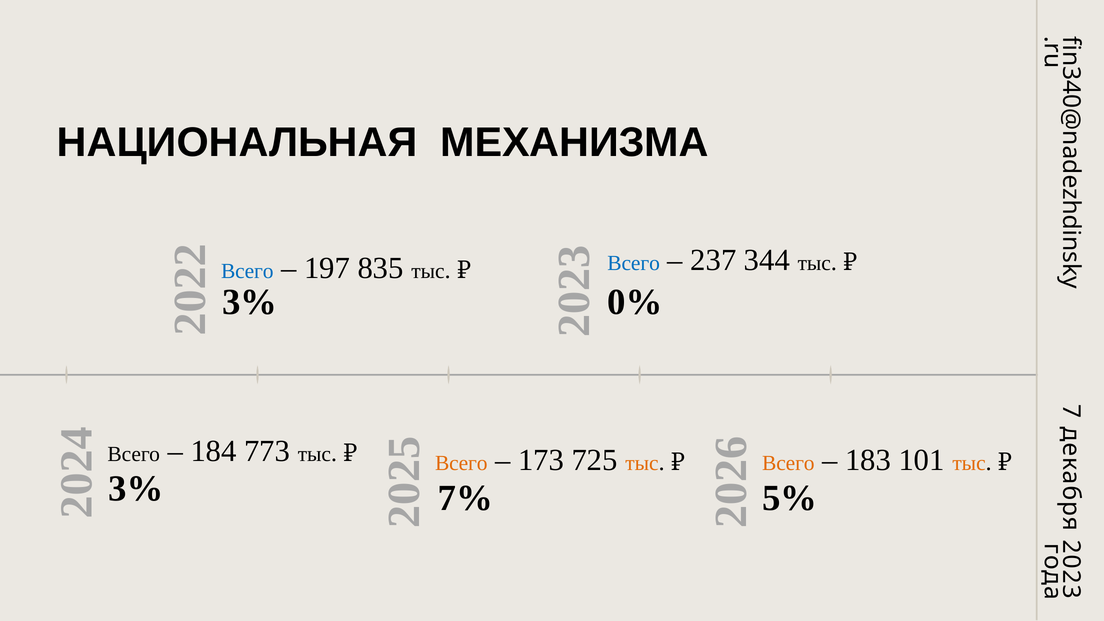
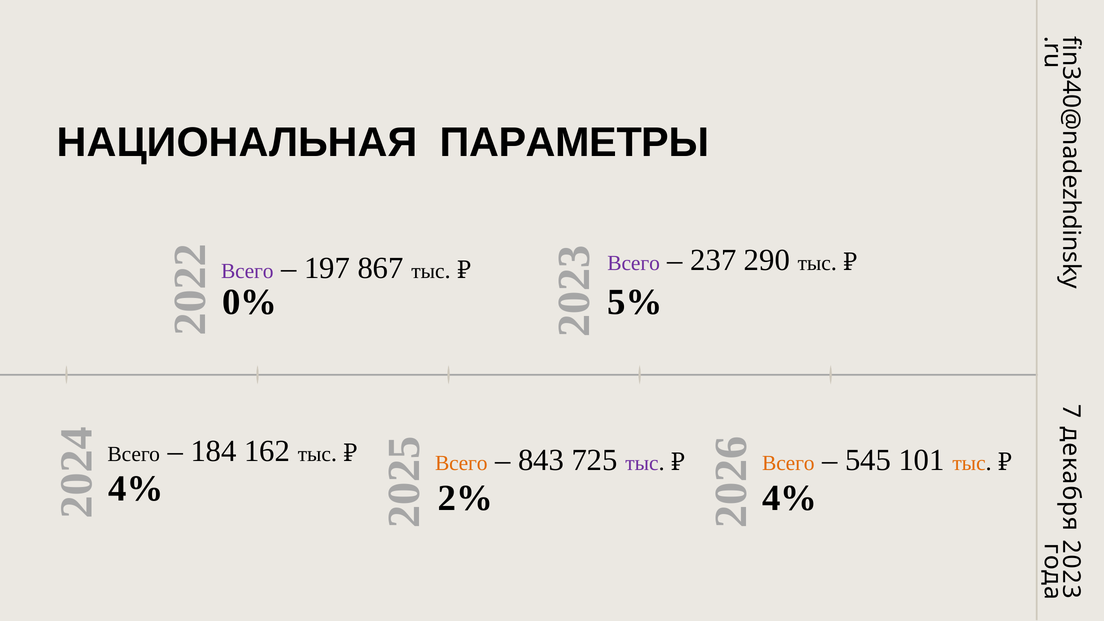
МЕХАНИЗМА: МЕХАНИЗМА -> ПАРАМЕТРЫ
Всего at (634, 263) colour: blue -> purple
344: 344 -> 290
Всего at (247, 271) colour: blue -> purple
835: 835 -> 867
3% at (250, 302): 3% -> 0%
0%: 0% -> 5%
773: 773 -> 162
173: 173 -> 843
тыс at (642, 463) colour: orange -> purple
183: 183 -> 545
3% at (136, 489): 3% -> 4%
7%: 7% -> 2%
5% at (790, 498): 5% -> 4%
